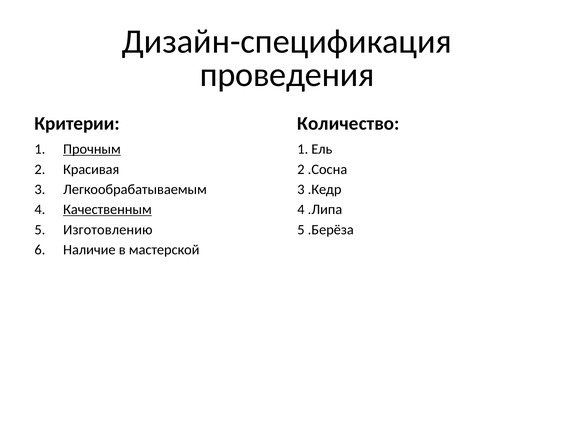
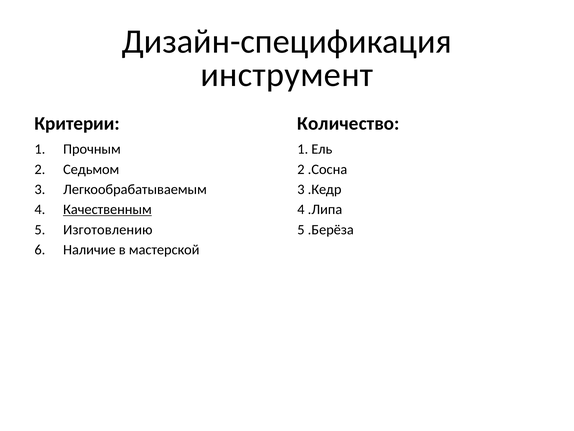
проведения: проведения -> инструмент
Прочным underline: present -> none
Красивая: Красивая -> Седьмом
